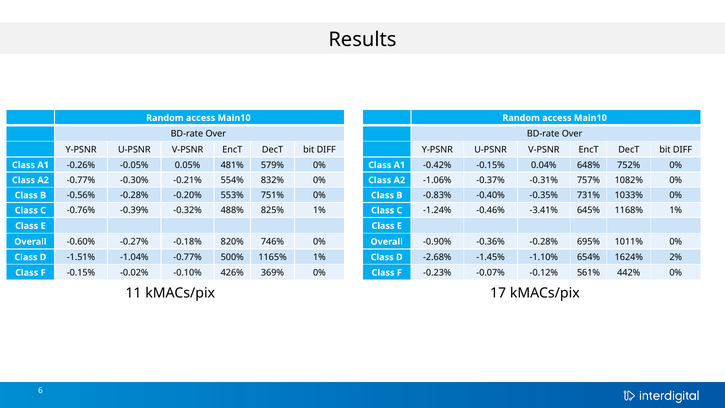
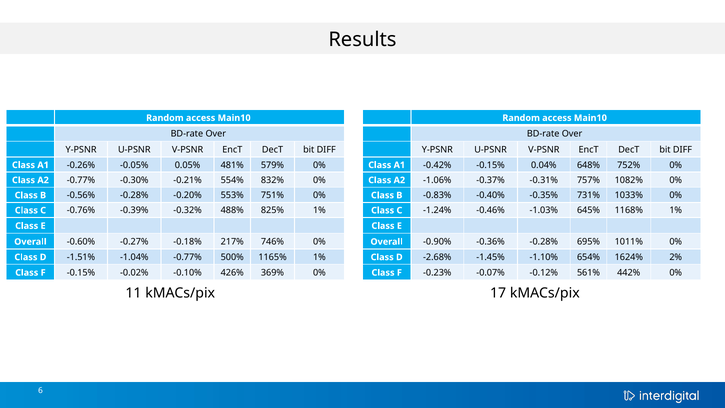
-3.41%: -3.41% -> -1.03%
820%: 820% -> 217%
